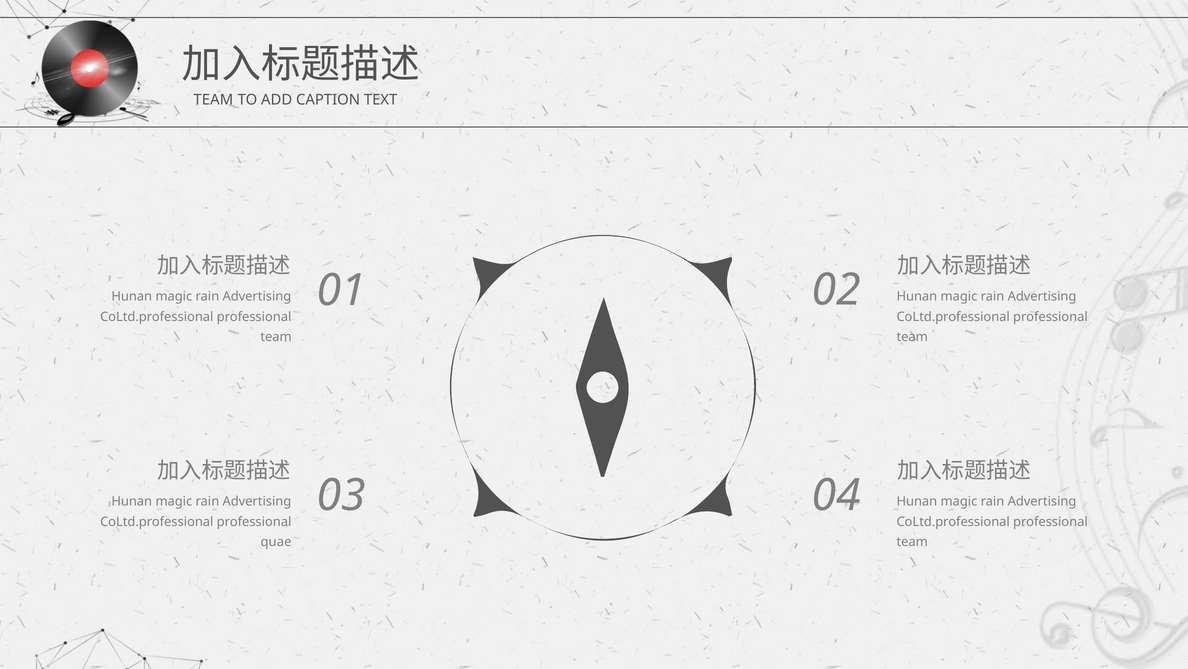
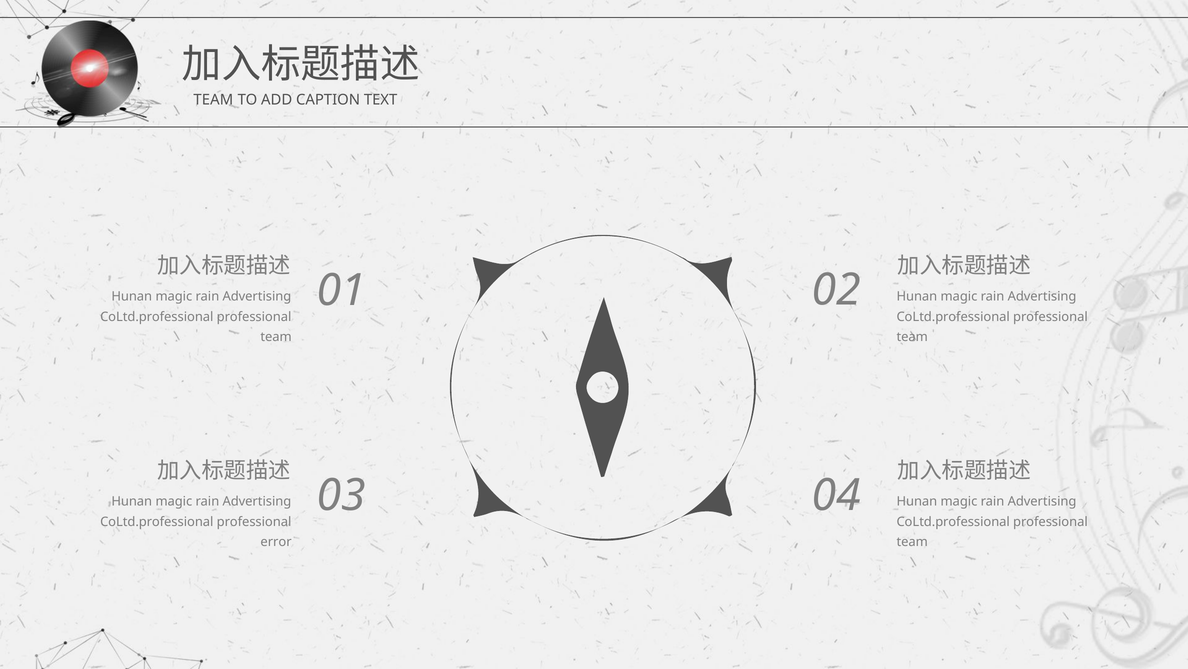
quae: quae -> error
